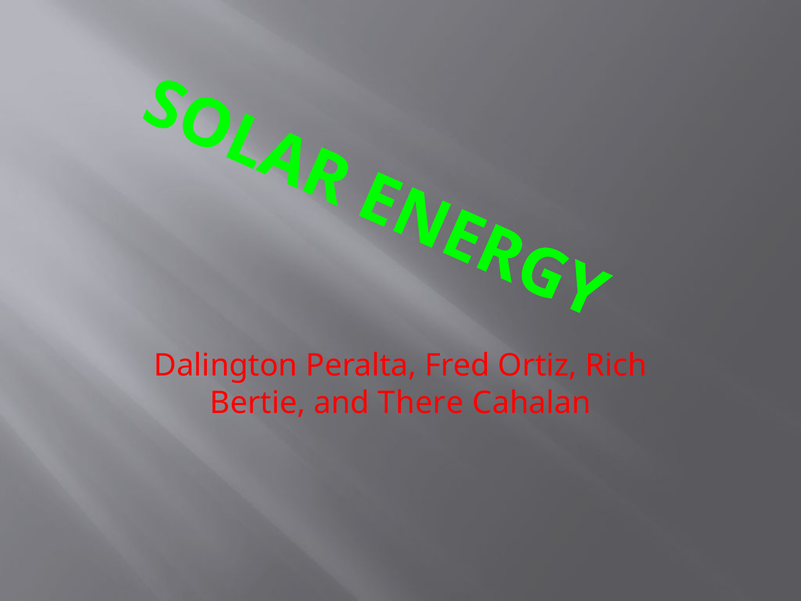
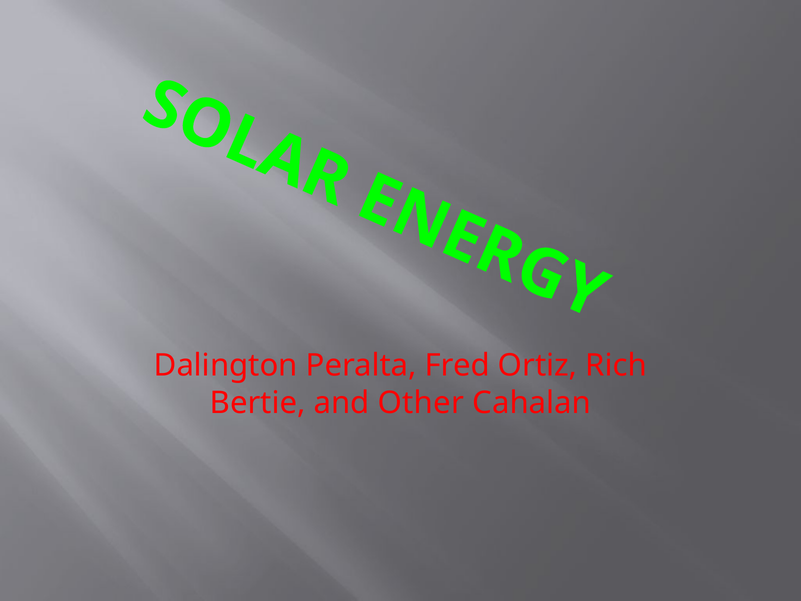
There: There -> Other
